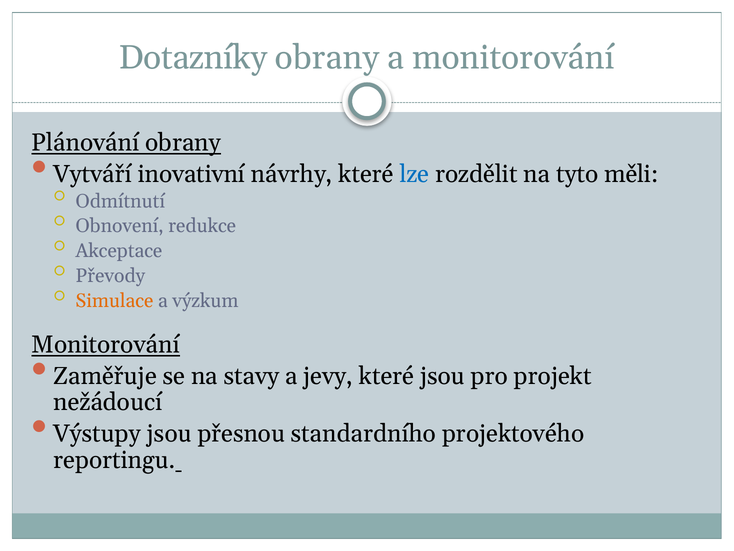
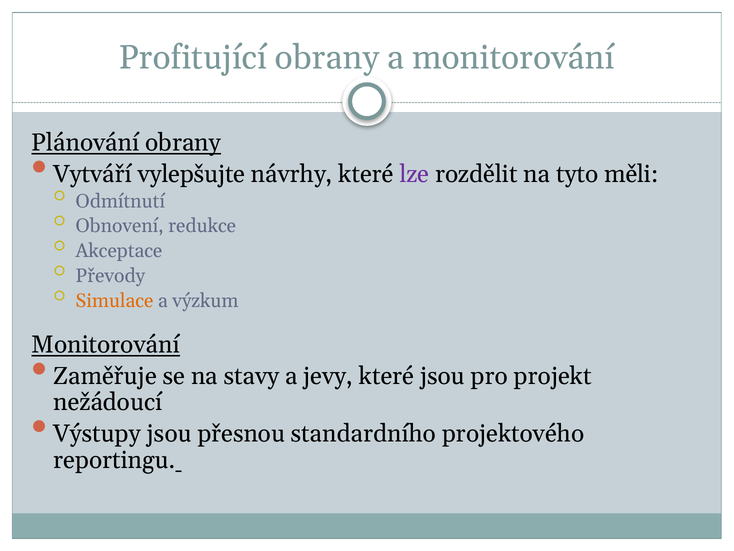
Dotazníky: Dotazníky -> Profitující
inovativní: inovativní -> vylepšujte
lze colour: blue -> purple
